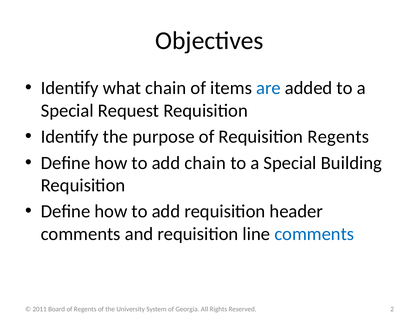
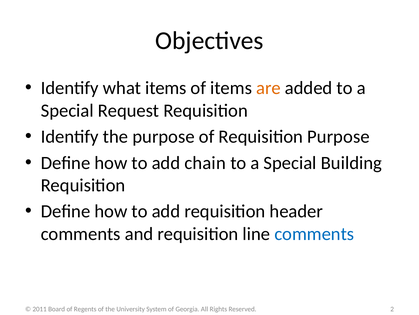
what chain: chain -> items
are colour: blue -> orange
Requisition Regents: Regents -> Purpose
